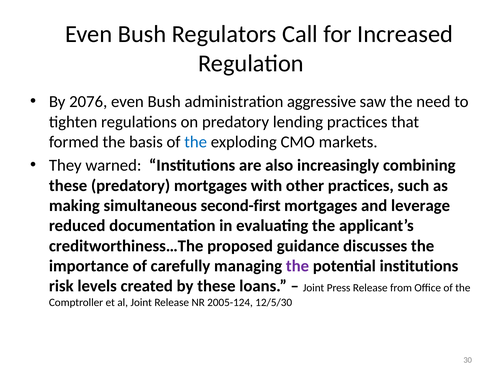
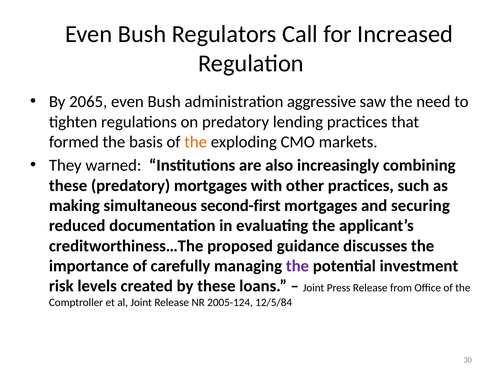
2076: 2076 -> 2065
the at (196, 142) colour: blue -> orange
leverage: leverage -> securing
potential institutions: institutions -> investment
12/5/30: 12/5/30 -> 12/5/84
